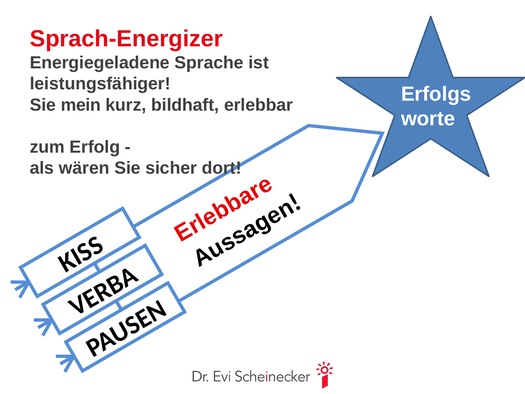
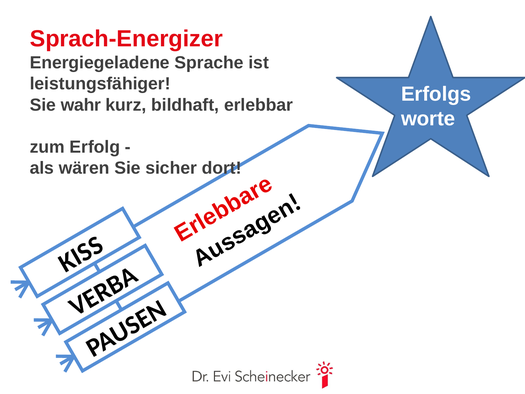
mein: mein -> wahr
